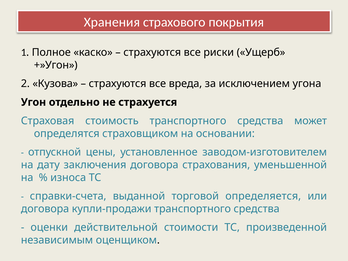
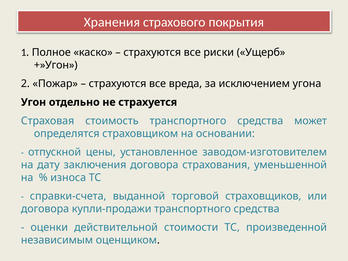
Кузова: Кузова -> Пожар
определяется: определяется -> страховщиков
